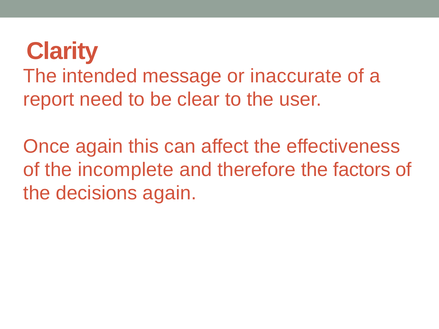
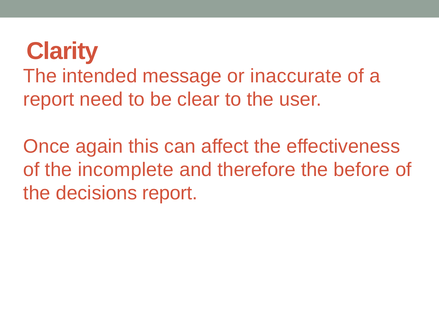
factors: factors -> before
decisions again: again -> report
